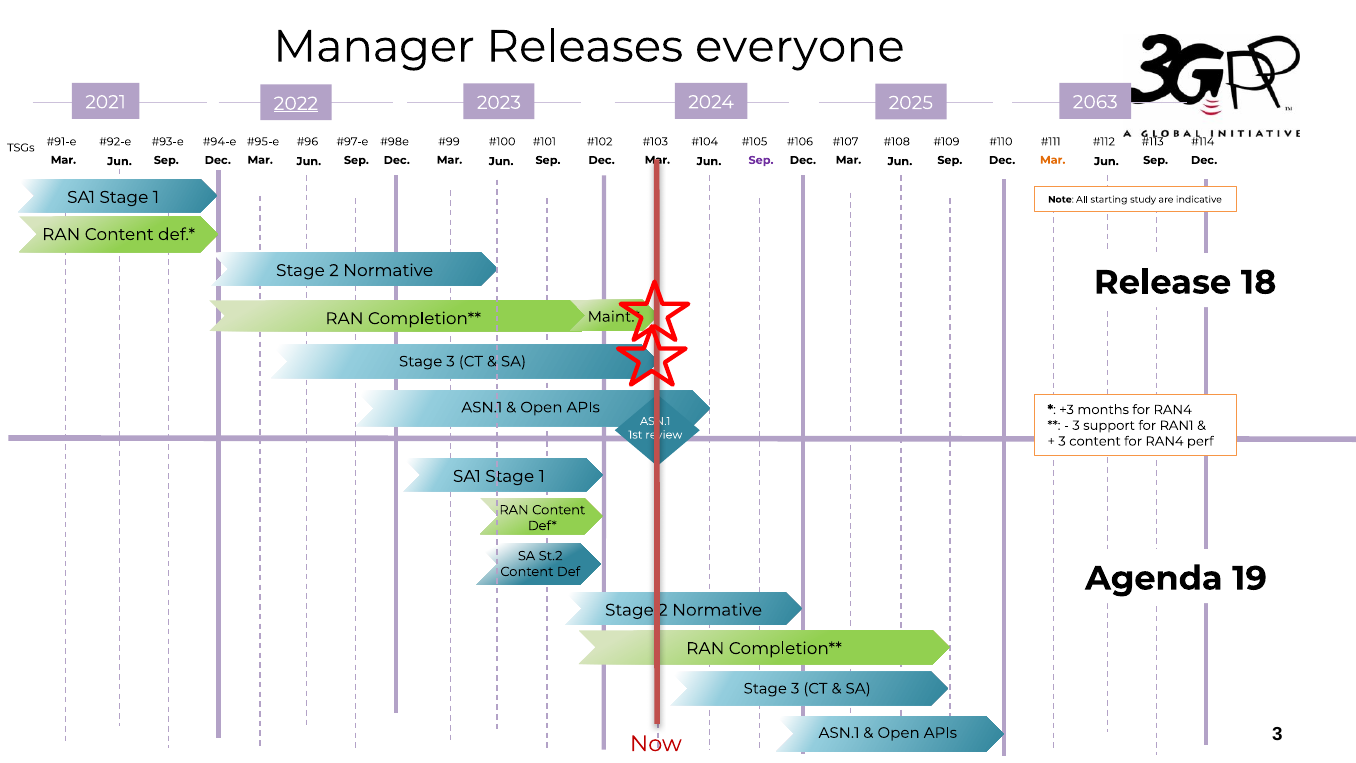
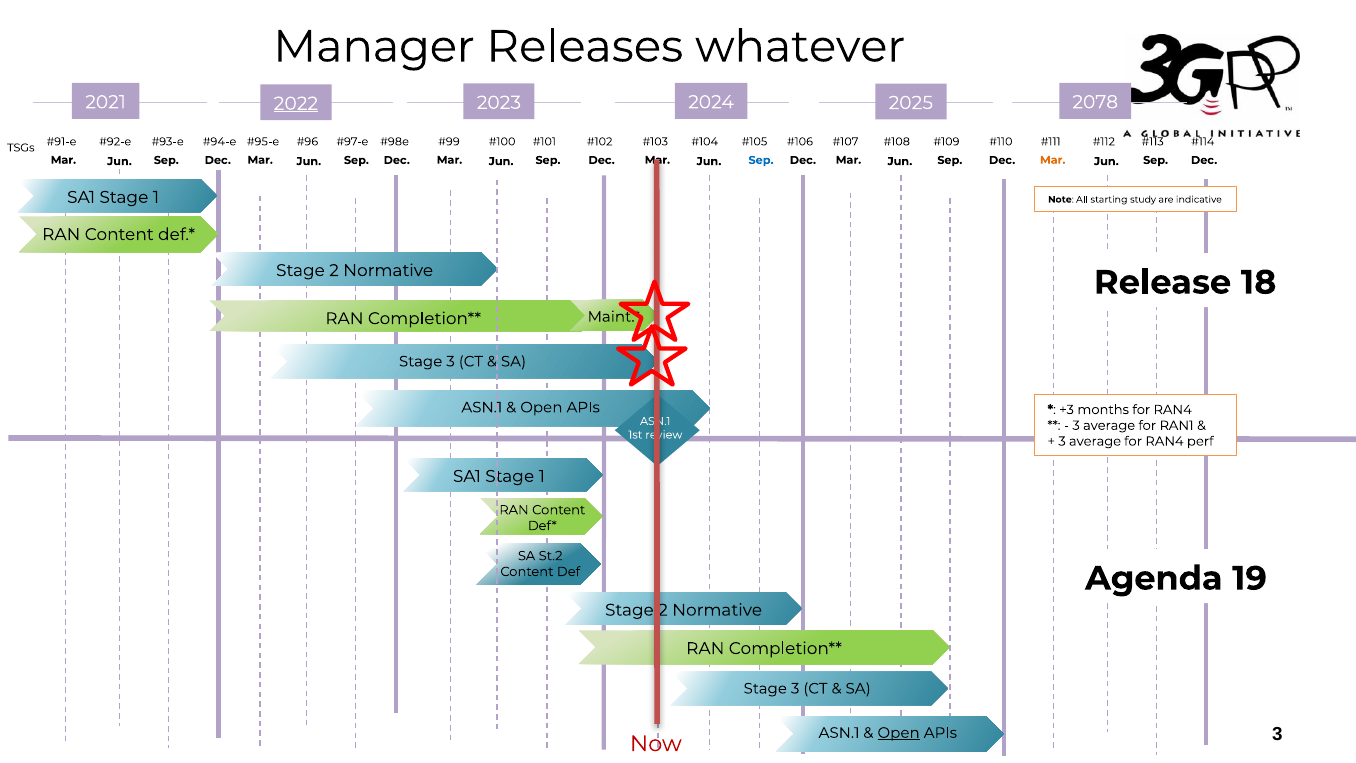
everyone: everyone -> whatever
2063: 2063 -> 2078
Sep at (761, 160) colour: purple -> blue
support at (1109, 425): support -> average
content at (1095, 441): content -> average
Open at (899, 733) underline: none -> present
